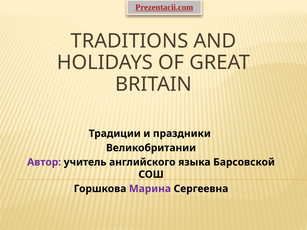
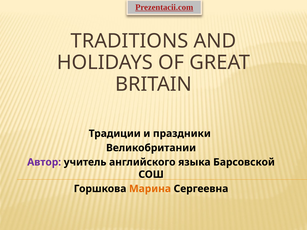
Марина colour: purple -> orange
